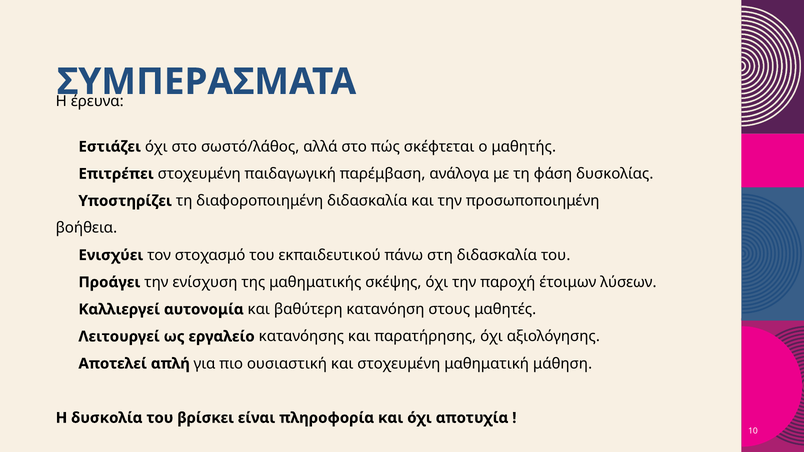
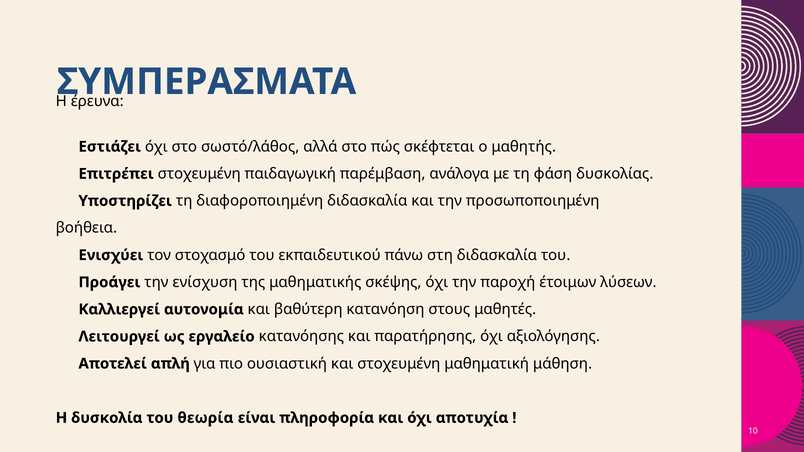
βρίσκει: βρίσκει -> θεωρία
